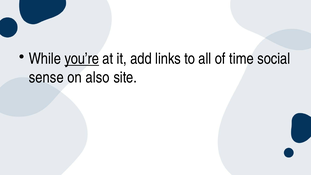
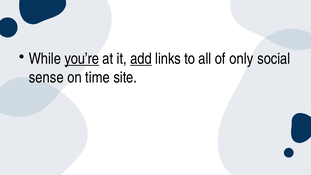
add underline: none -> present
time: time -> only
also: also -> time
